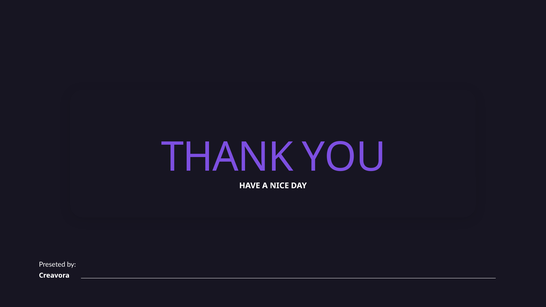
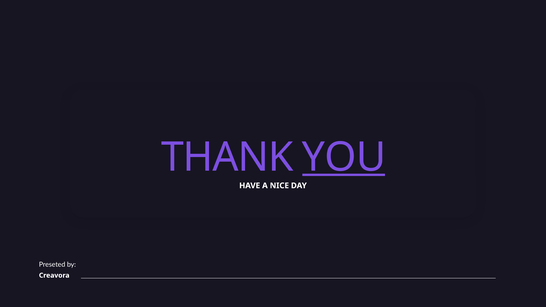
YOU underline: none -> present
